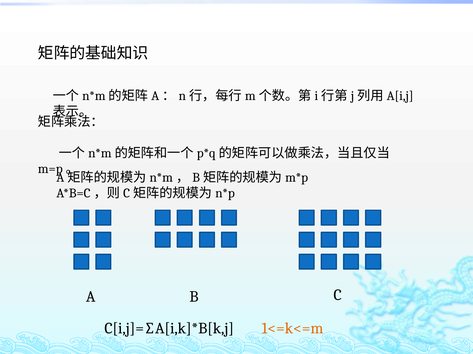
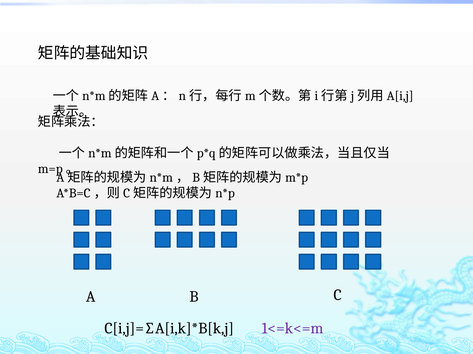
1<=k<=m colour: orange -> purple
